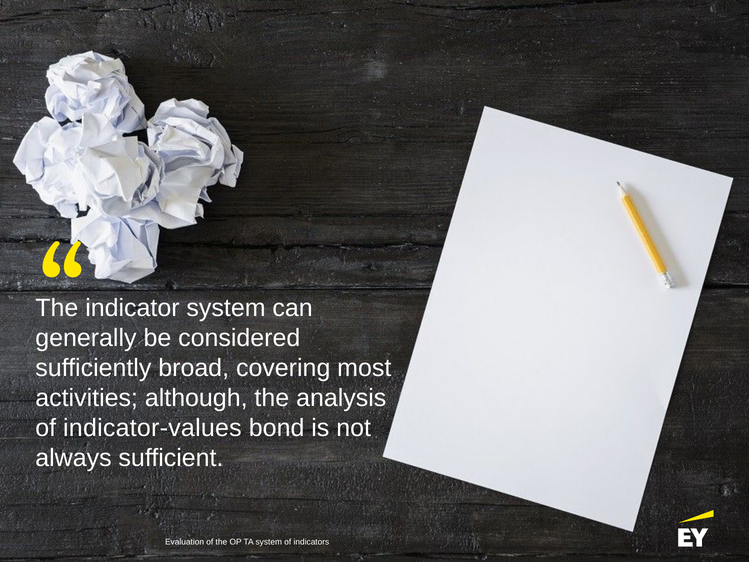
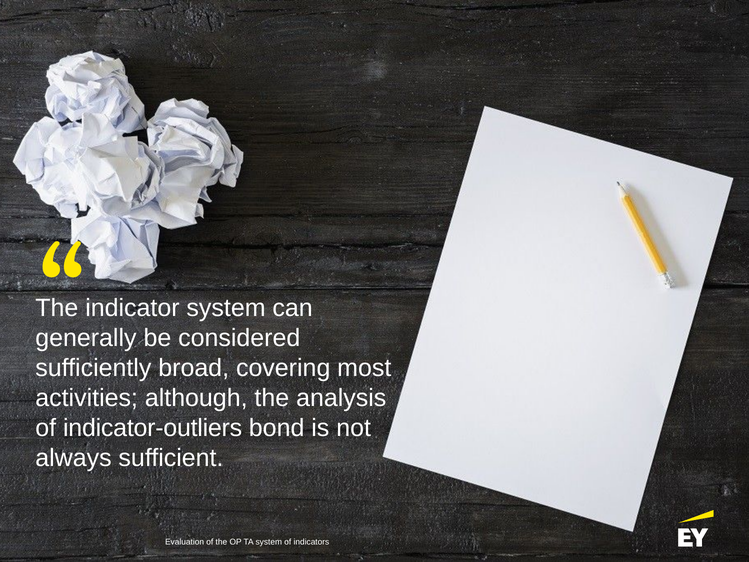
indicator-values: indicator-values -> indicator-outliers
